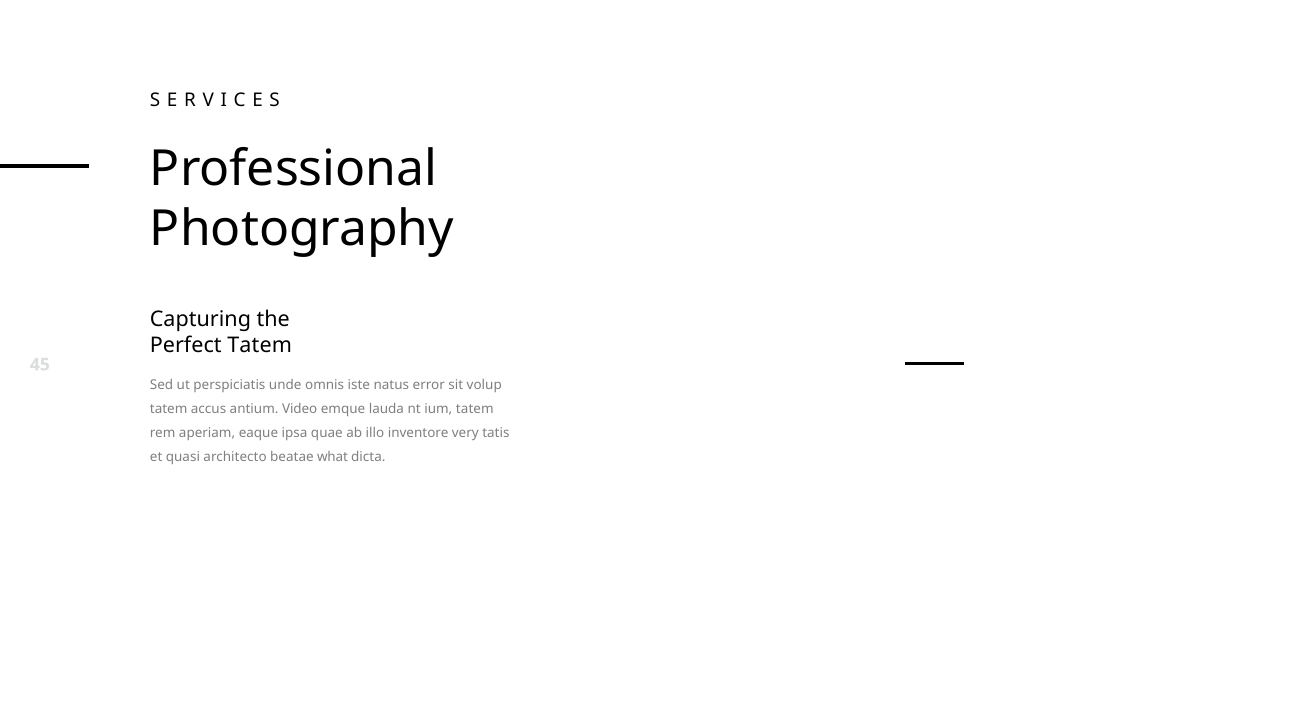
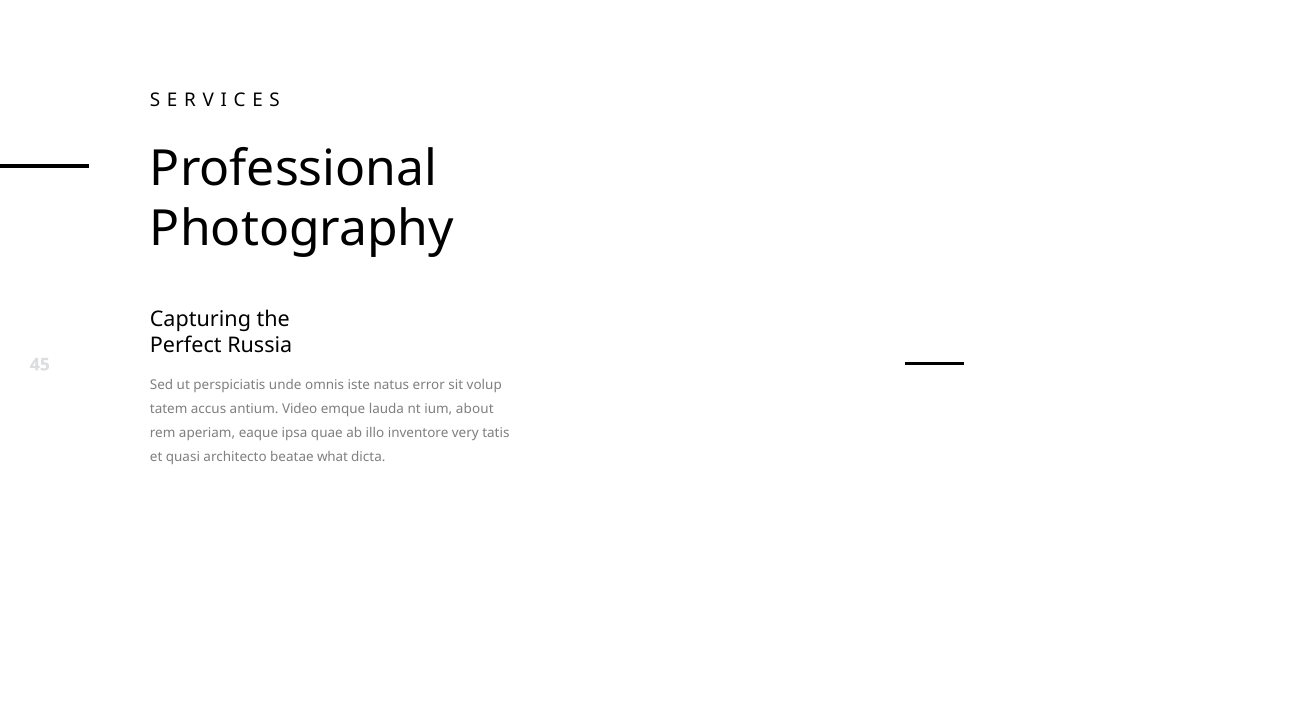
Perfect Tatem: Tatem -> Russia
ium tatem: tatem -> about
